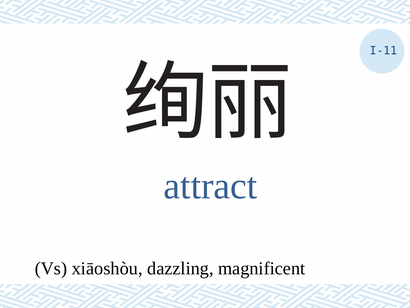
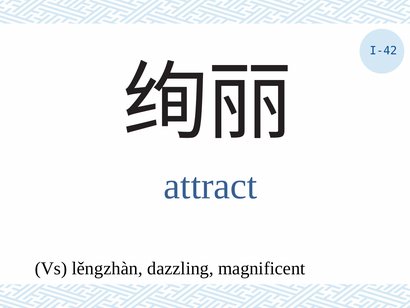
I-11: I-11 -> I-42
xiāoshòu: xiāoshòu -> lěngzhàn
